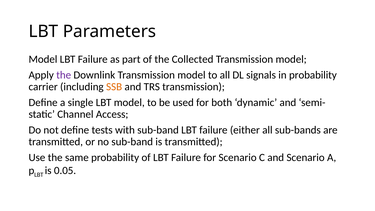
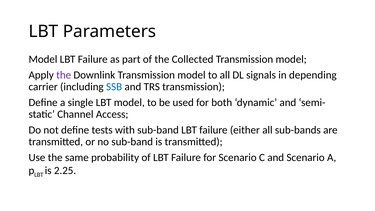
in probability: probability -> depending
SSB colour: orange -> blue
0.05: 0.05 -> 2.25
